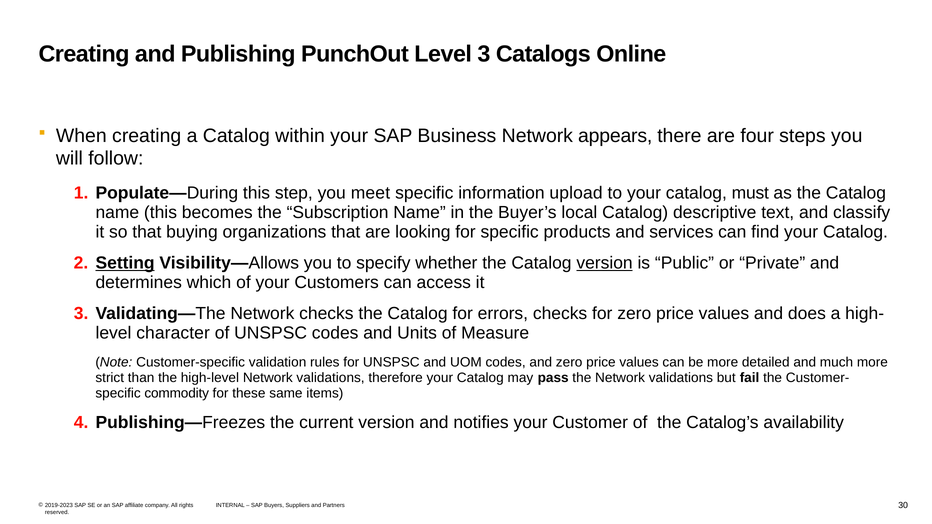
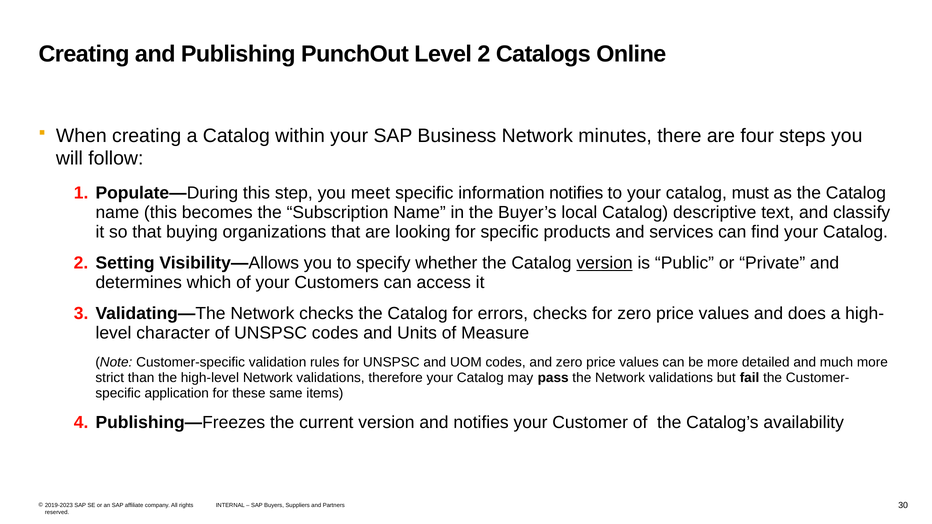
Level 3: 3 -> 2
appears: appears -> minutes
information upload: upload -> notifies
Setting underline: present -> none
commodity: commodity -> application
